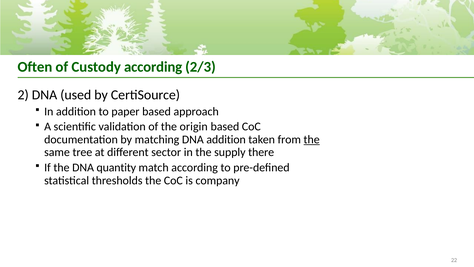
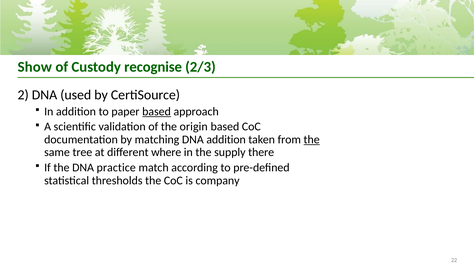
Often: Often -> Show
Custody according: according -> recognise
based at (157, 111) underline: none -> present
sector: sector -> where
quantity: quantity -> practice
